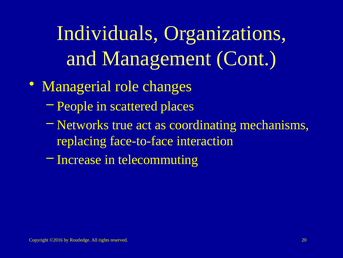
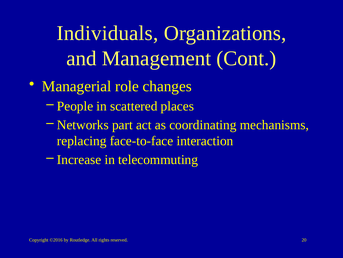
true: true -> part
